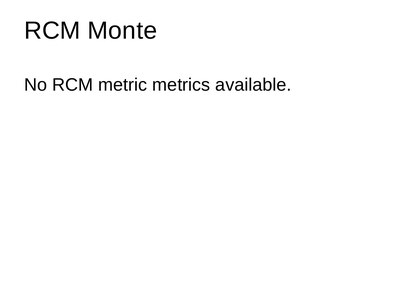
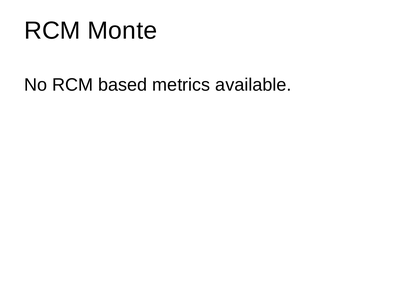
metric: metric -> based
